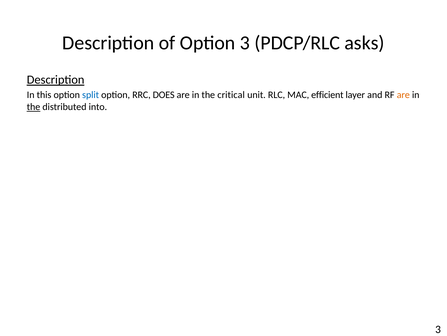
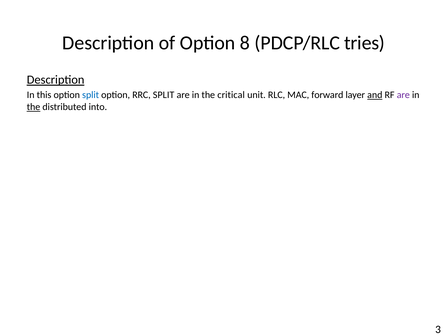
Option 3: 3 -> 8
asks: asks -> tries
RRC DOES: DOES -> SPLIT
efficient: efficient -> forward
and underline: none -> present
are at (403, 95) colour: orange -> purple
